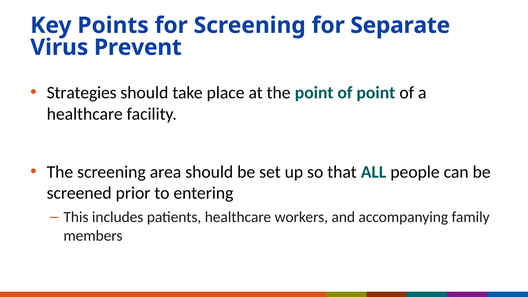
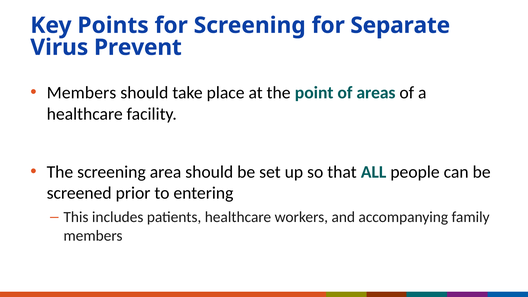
Strategies at (82, 93): Strategies -> Members
of point: point -> areas
